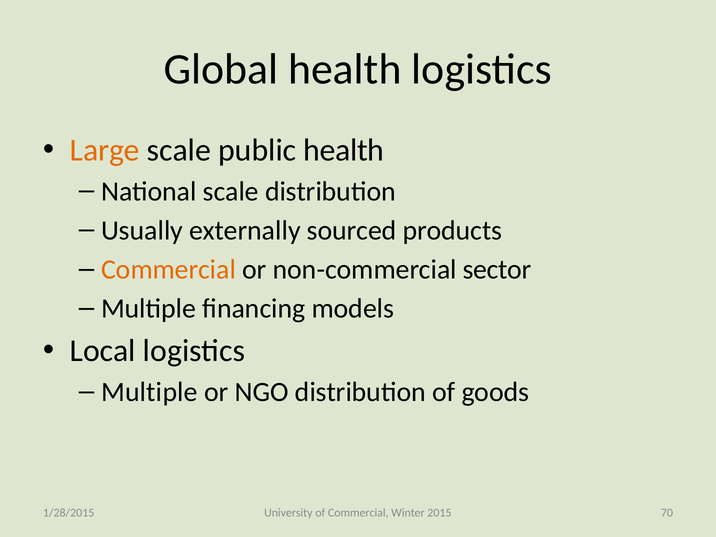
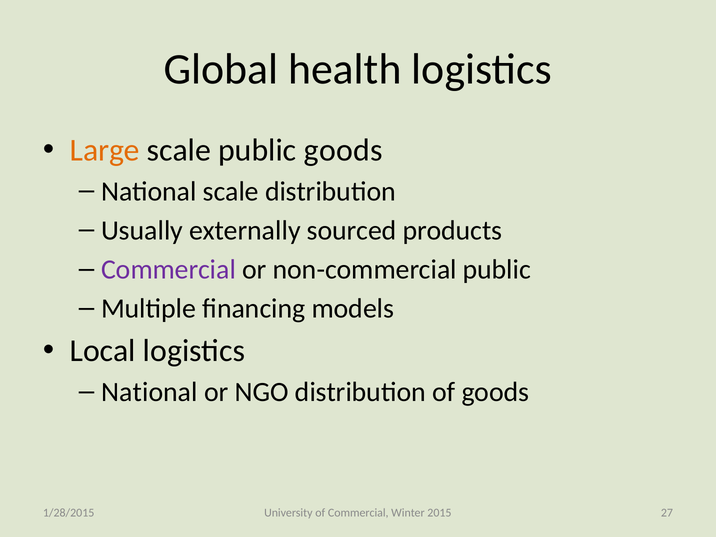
public health: health -> goods
Commercial at (169, 269) colour: orange -> purple
non-commercial sector: sector -> public
Multiple at (149, 392): Multiple -> National
70: 70 -> 27
